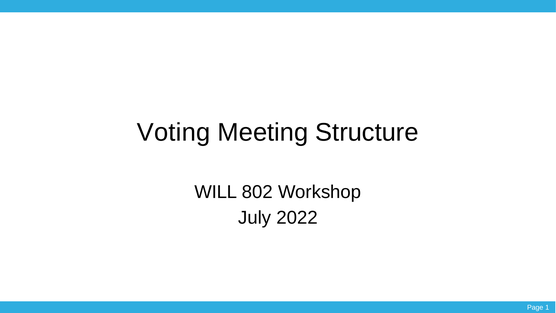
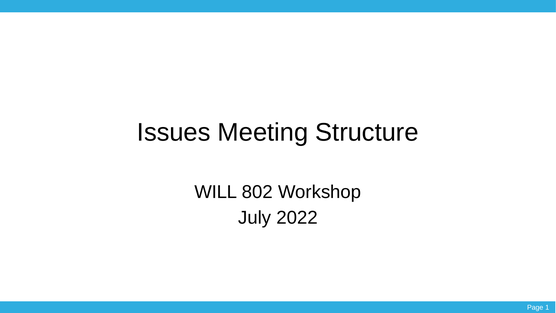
Voting: Voting -> Issues
